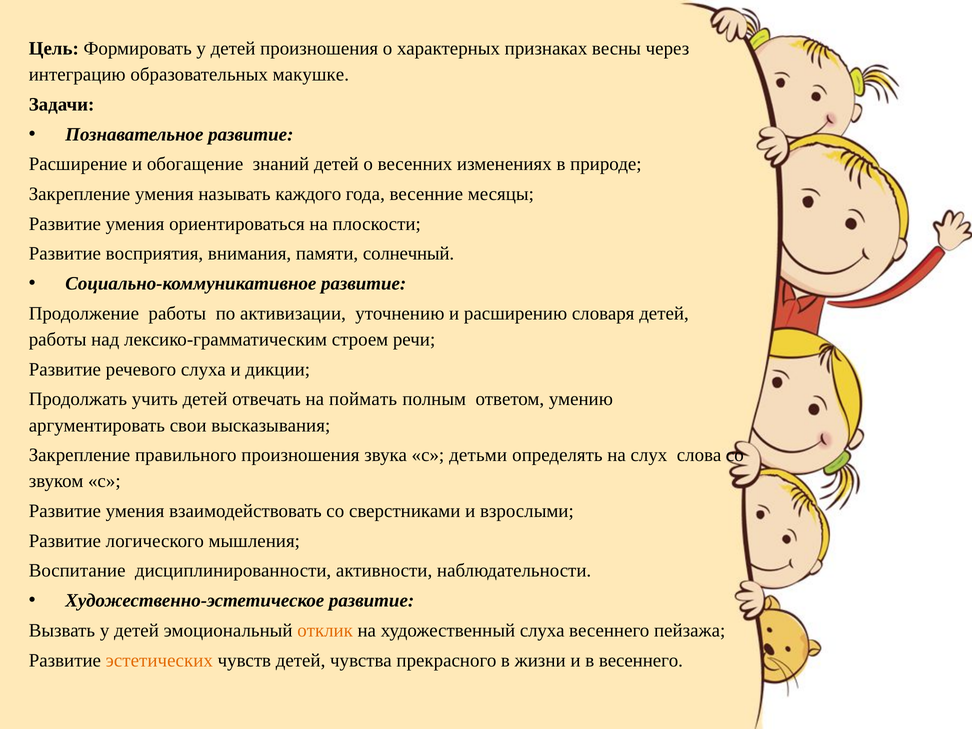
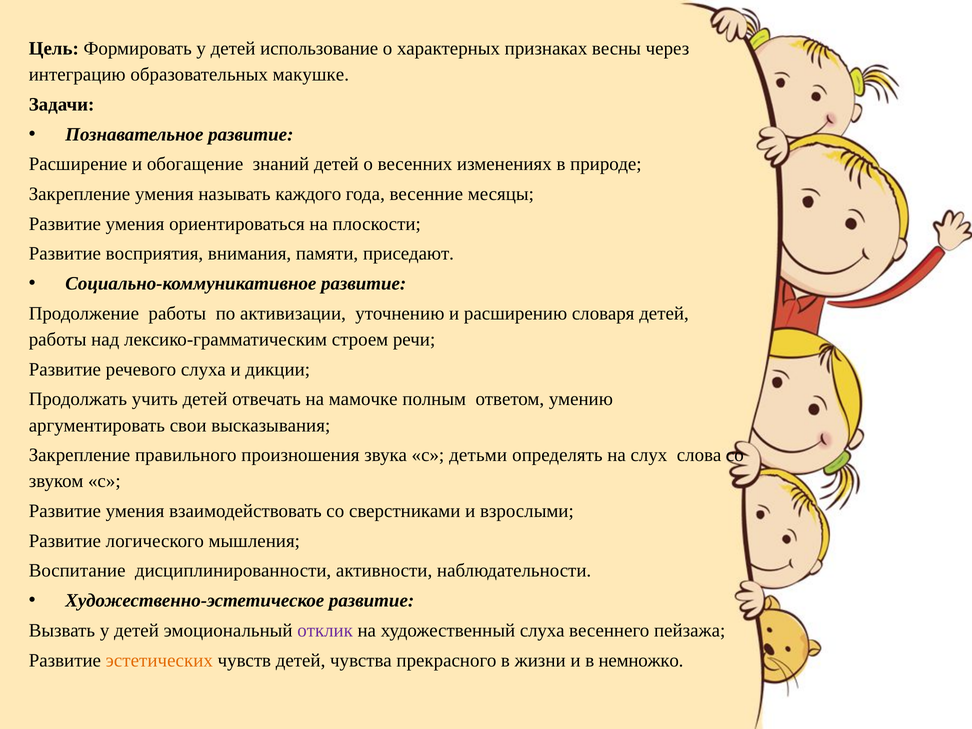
детей произношения: произношения -> использование
солнечный: солнечный -> приседают
поймать: поймать -> мамочке
отклик colour: orange -> purple
в весеннего: весеннего -> немножко
